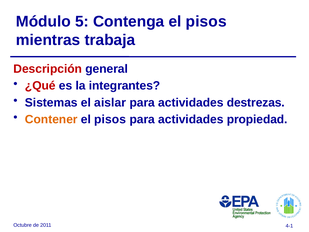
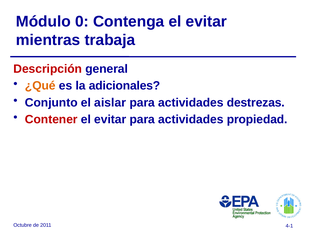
5: 5 -> 0
Contenga el pisos: pisos -> evitar
¿Qué colour: red -> orange
integrantes: integrantes -> adicionales
Sistemas: Sistemas -> Conjunto
Contener colour: orange -> red
pisos at (110, 119): pisos -> evitar
